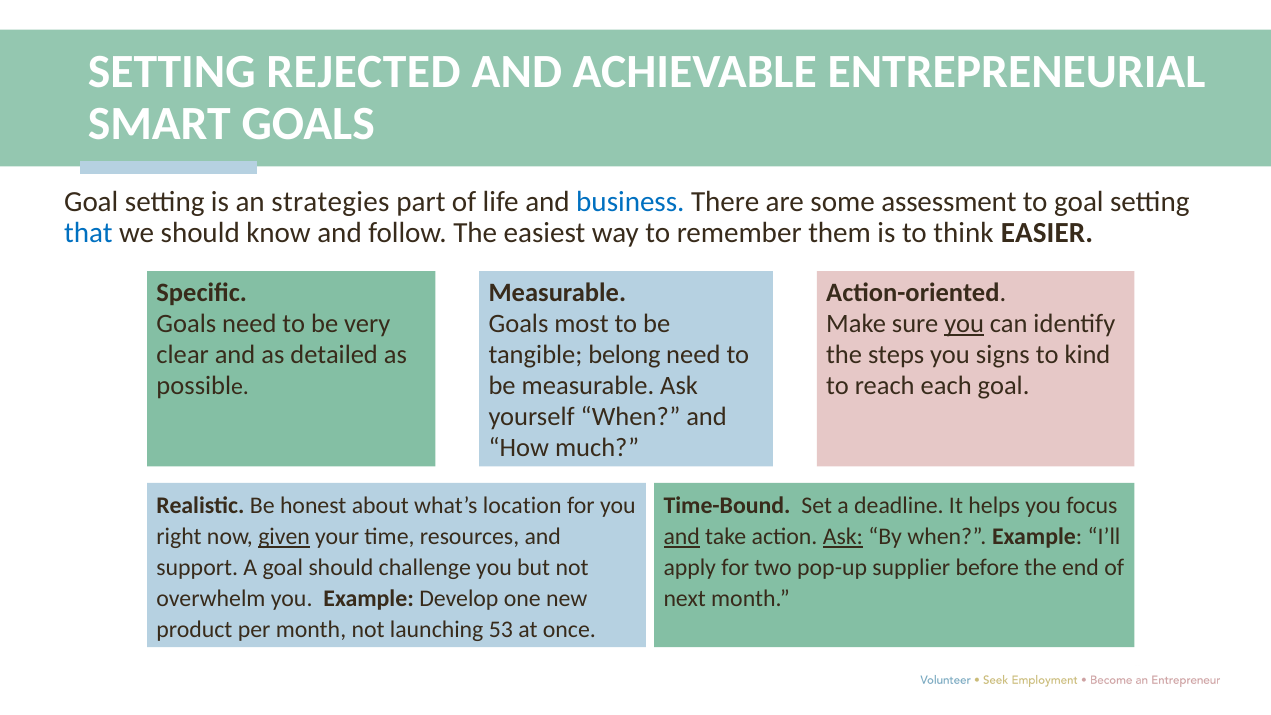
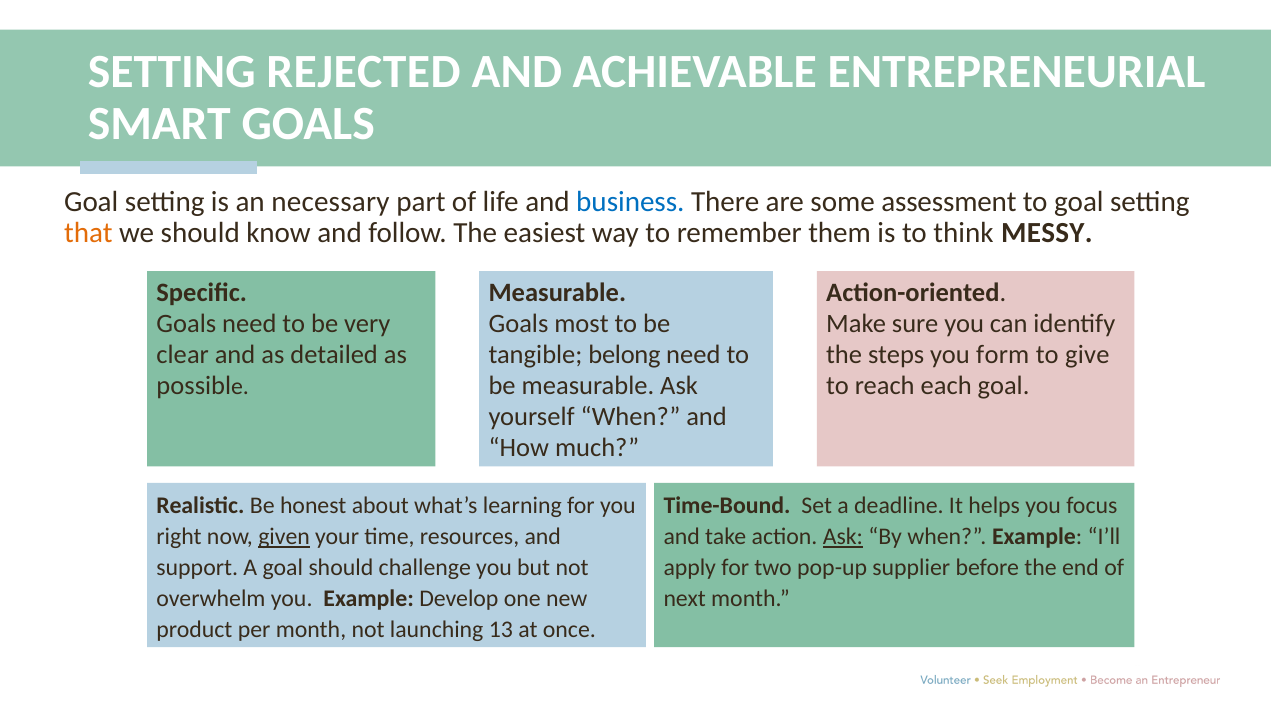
strategies: strategies -> necessary
that colour: blue -> orange
EASIER: EASIER -> MESSY
you at (964, 324) underline: present -> none
signs: signs -> form
kind: kind -> give
location: location -> learning
and at (682, 537) underline: present -> none
53: 53 -> 13
